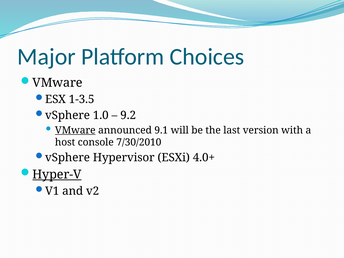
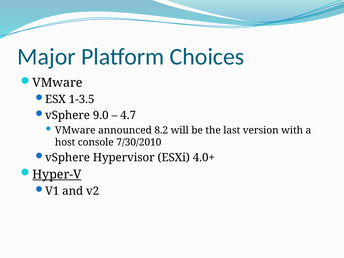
1.0: 1.0 -> 9.0
9.2: 9.2 -> 4.7
VMware at (75, 130) underline: present -> none
9.1: 9.1 -> 8.2
